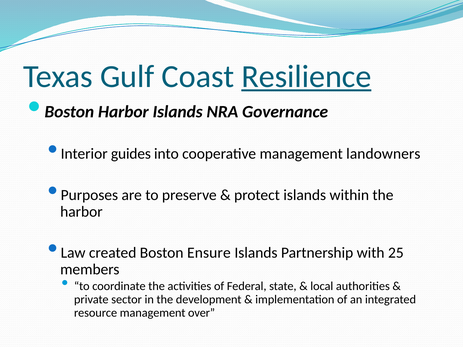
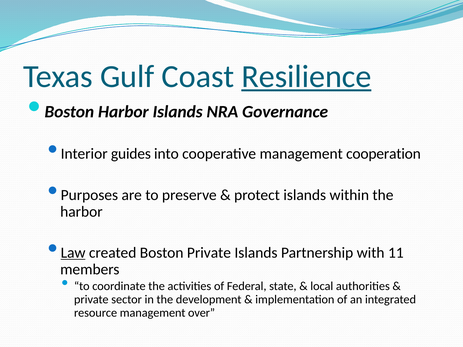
landowners: landowners -> cooperation
Law underline: none -> present
Boston Ensure: Ensure -> Private
25: 25 -> 11
